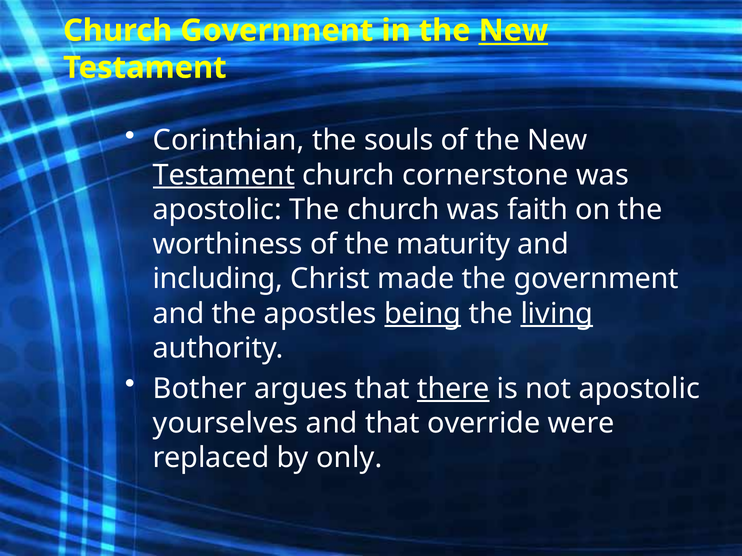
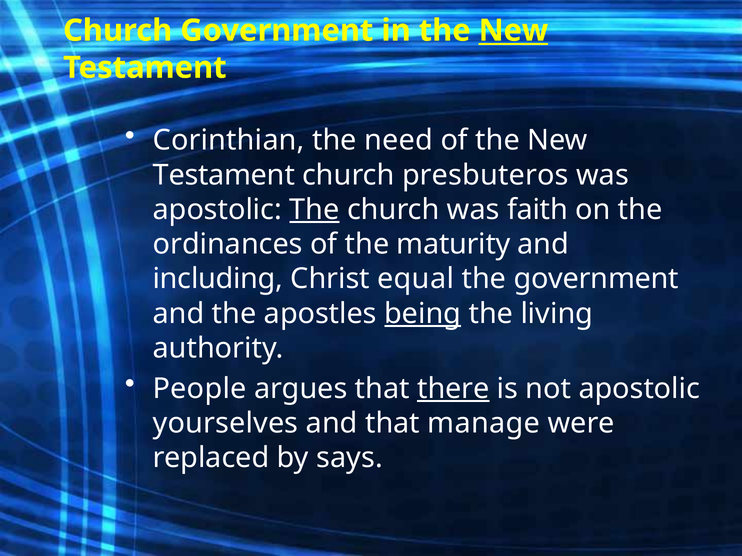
souls: souls -> need
Testament at (224, 175) underline: present -> none
cornerstone: cornerstone -> presbuteros
The at (315, 210) underline: none -> present
worthiness: worthiness -> ordinances
made: made -> equal
living underline: present -> none
Bother: Bother -> People
override: override -> manage
only: only -> says
